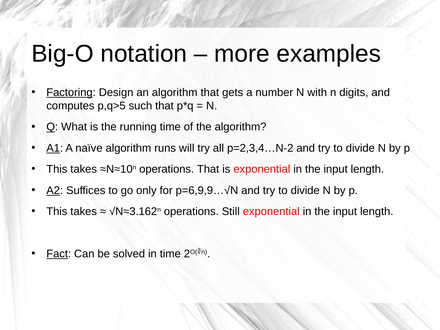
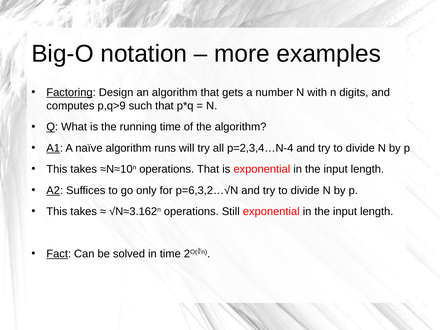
p,q>5: p,q>5 -> p,q>9
p=2,3,4…N-2: p=2,3,4…N-2 -> p=2,3,4…N-4
p=6,9,9…√N: p=6,9,9…√N -> p=6,3,2…√N
